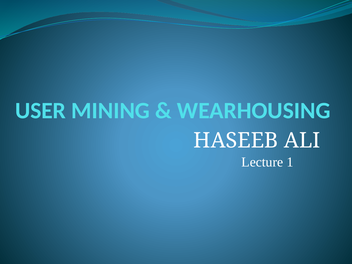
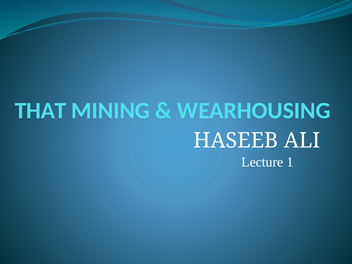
USER: USER -> THAT
